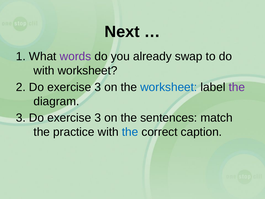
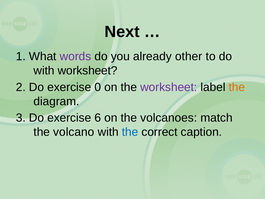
swap: swap -> other
2 Do exercise 3: 3 -> 0
worksheet at (169, 87) colour: blue -> purple
the at (237, 87) colour: purple -> orange
3 Do exercise 3: 3 -> 6
sentences: sentences -> volcanoes
practice: practice -> volcano
